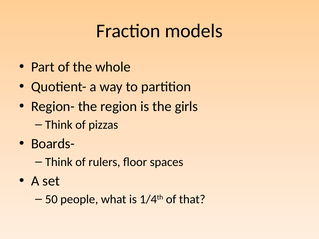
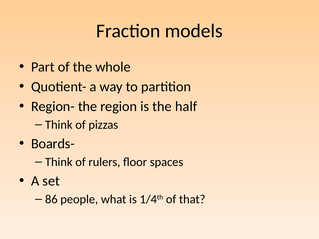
girls: girls -> half
50: 50 -> 86
